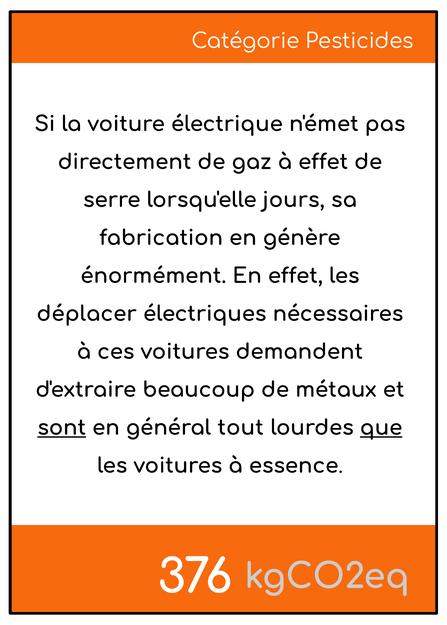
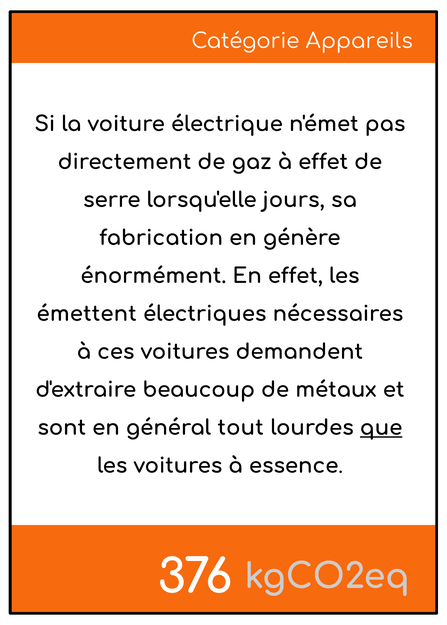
Pesticides: Pesticides -> Appareils
déplacer: déplacer -> émettent
sont underline: present -> none
